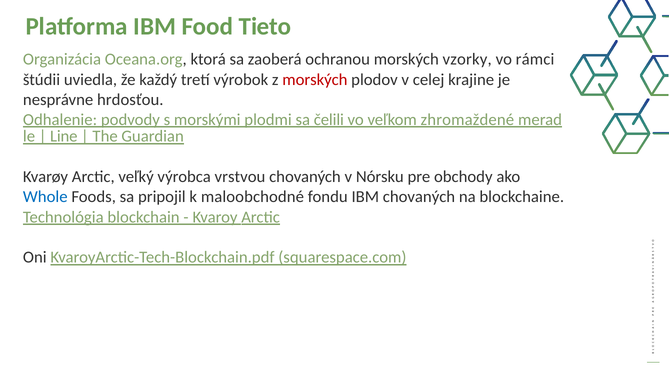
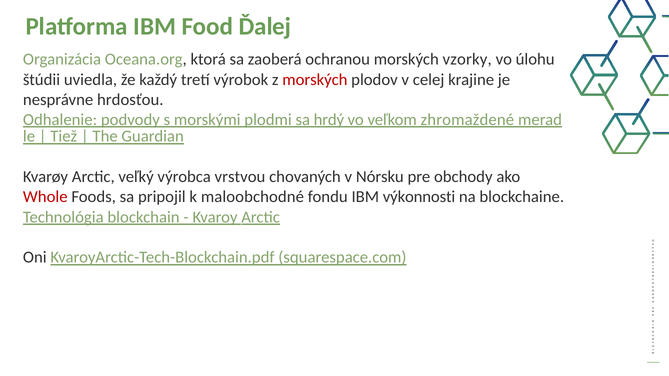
Tieto: Tieto -> Ďalej
rámci: rámci -> úlohu
čelili: čelili -> hrdý
Line: Line -> Tiež
Whole colour: blue -> red
IBM chovaných: chovaných -> výkonnosti
